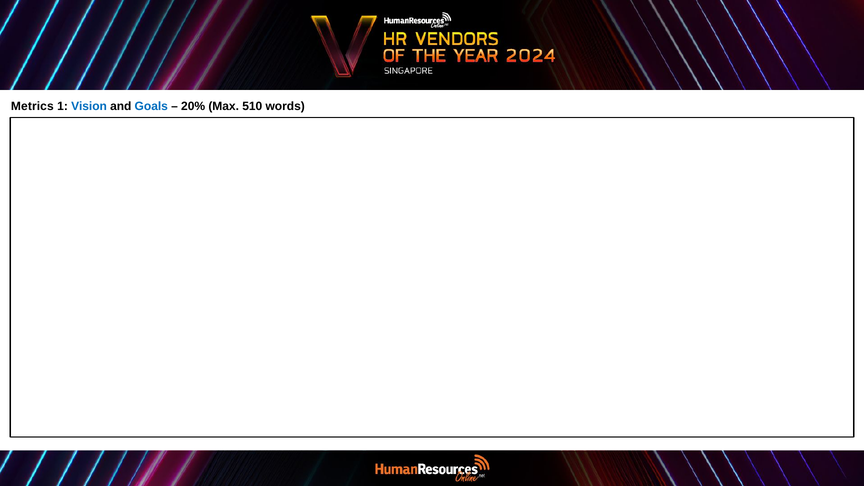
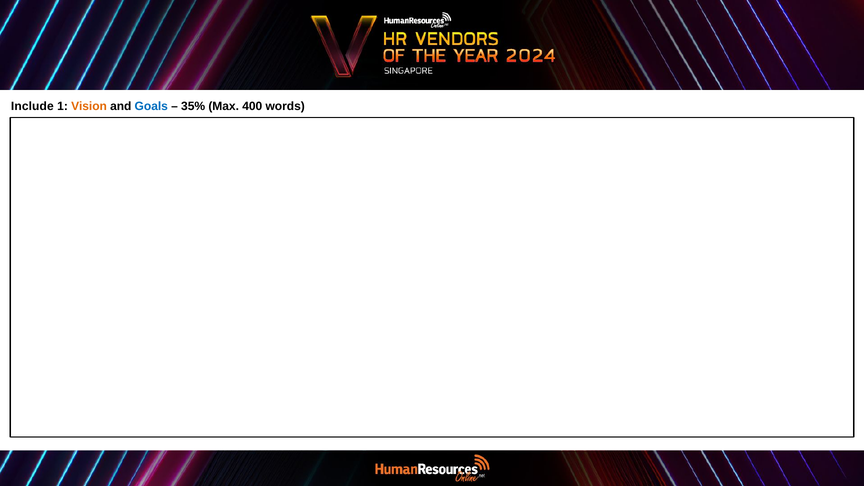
Metrics: Metrics -> Include
Vision colour: blue -> orange
20%: 20% -> 35%
510: 510 -> 400
